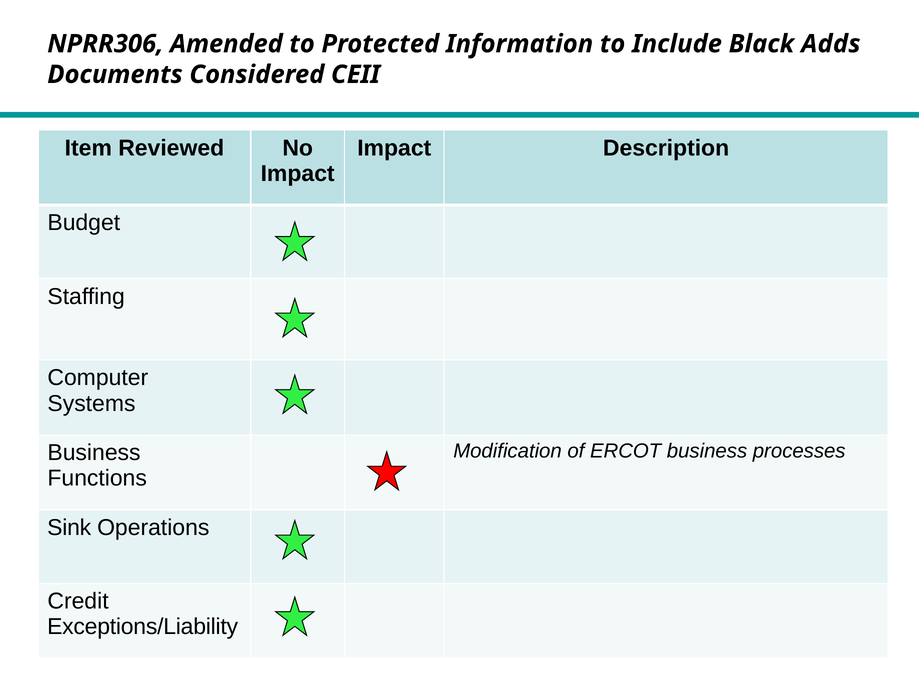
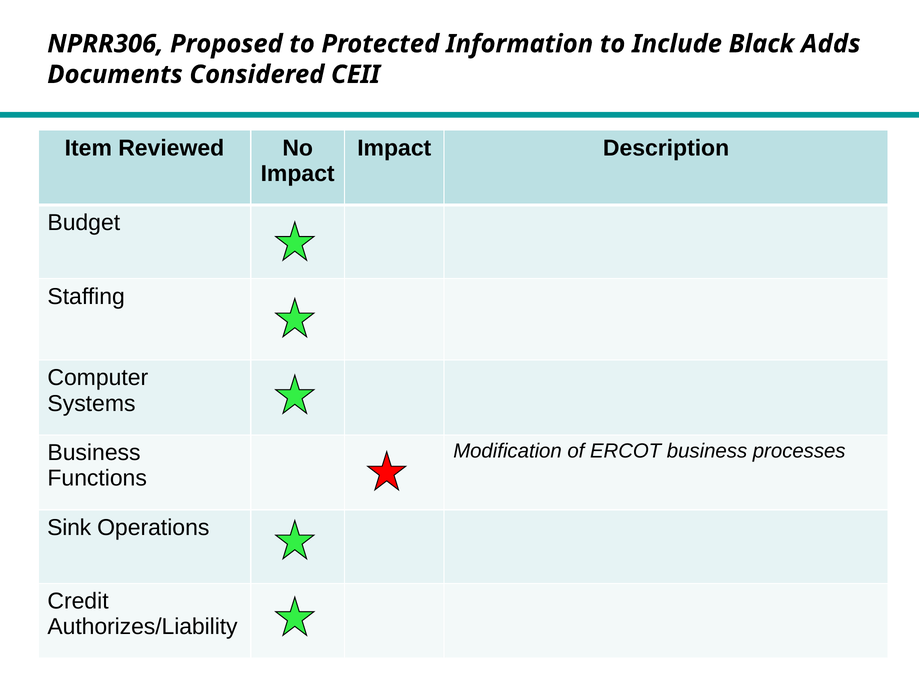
Amended: Amended -> Proposed
Exceptions/Liability: Exceptions/Liability -> Authorizes/Liability
